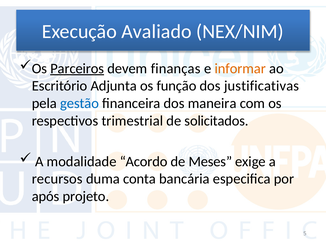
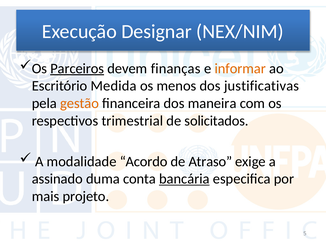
Avaliado: Avaliado -> Designar
Adjunta: Adjunta -> Medida
função: função -> menos
gestão colour: blue -> orange
Meses: Meses -> Atraso
recursos: recursos -> assinado
bancária underline: none -> present
após: após -> mais
